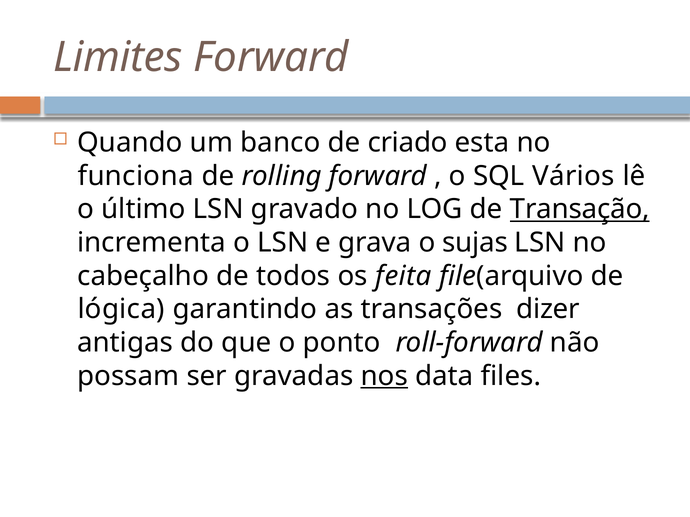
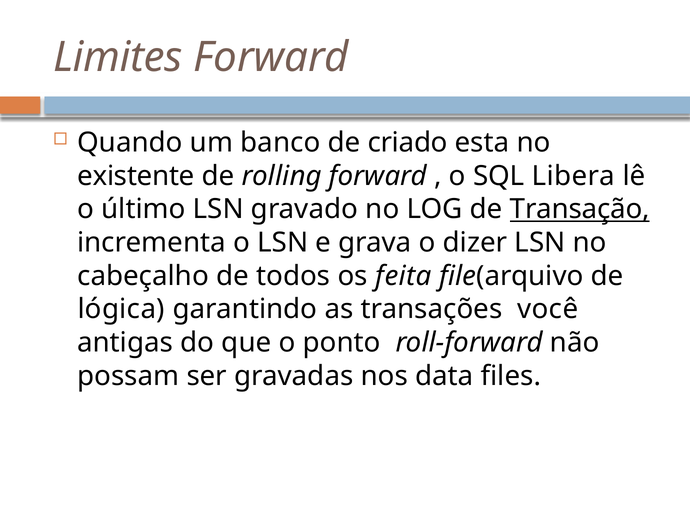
funciona: funciona -> existente
Vários: Vários -> Libera
sujas: sujas -> dizer
dizer: dizer -> você
nos underline: present -> none
